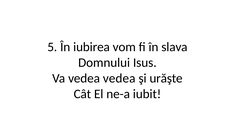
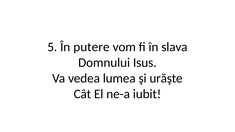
iubirea: iubirea -> putere
vedea vedea: vedea -> lumea
